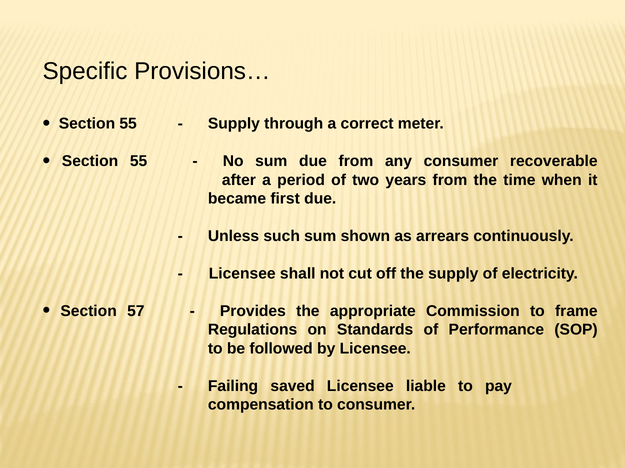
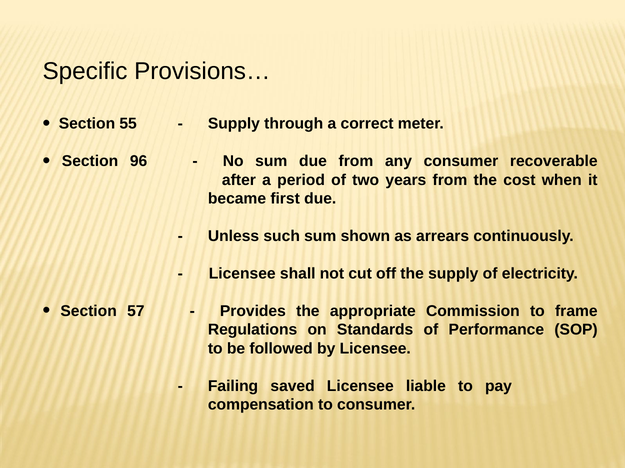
55 at (139, 161): 55 -> 96
time: time -> cost
